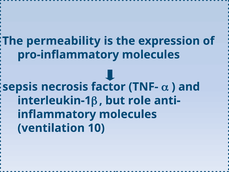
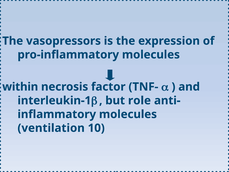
permeability: permeability -> vasopressors
sepsis: sepsis -> within
